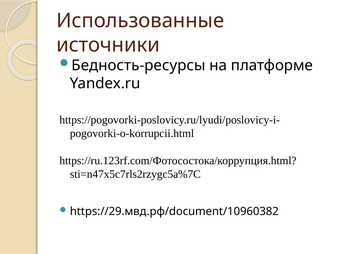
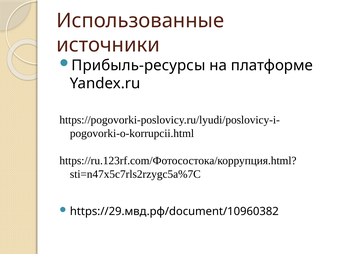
Бедность-ресурсы: Бедность-ресурсы -> Прибыль-ресурсы
